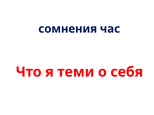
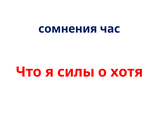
теми: теми -> силы
себя: себя -> хотя
